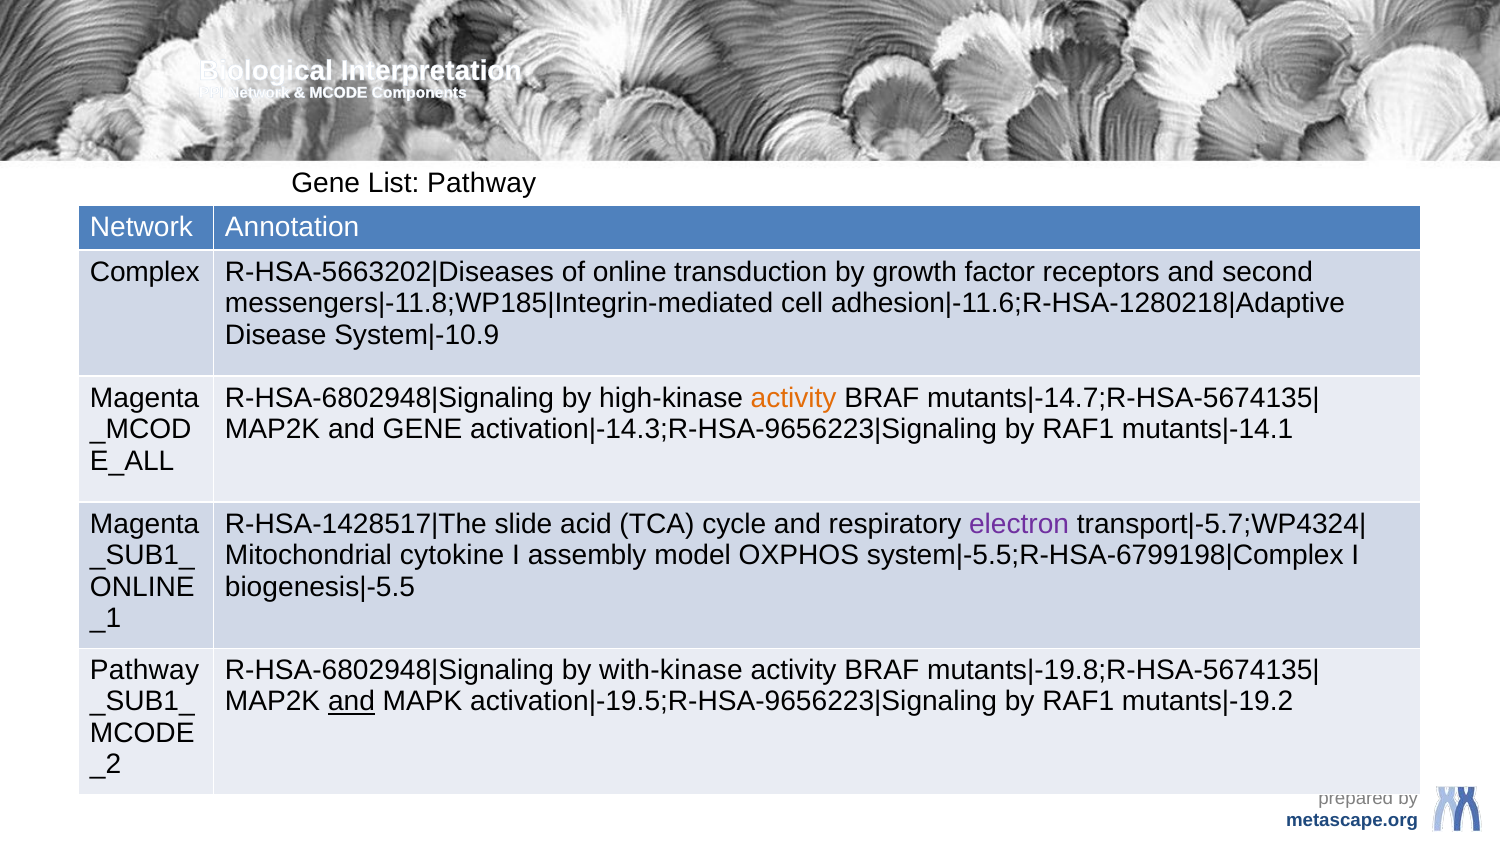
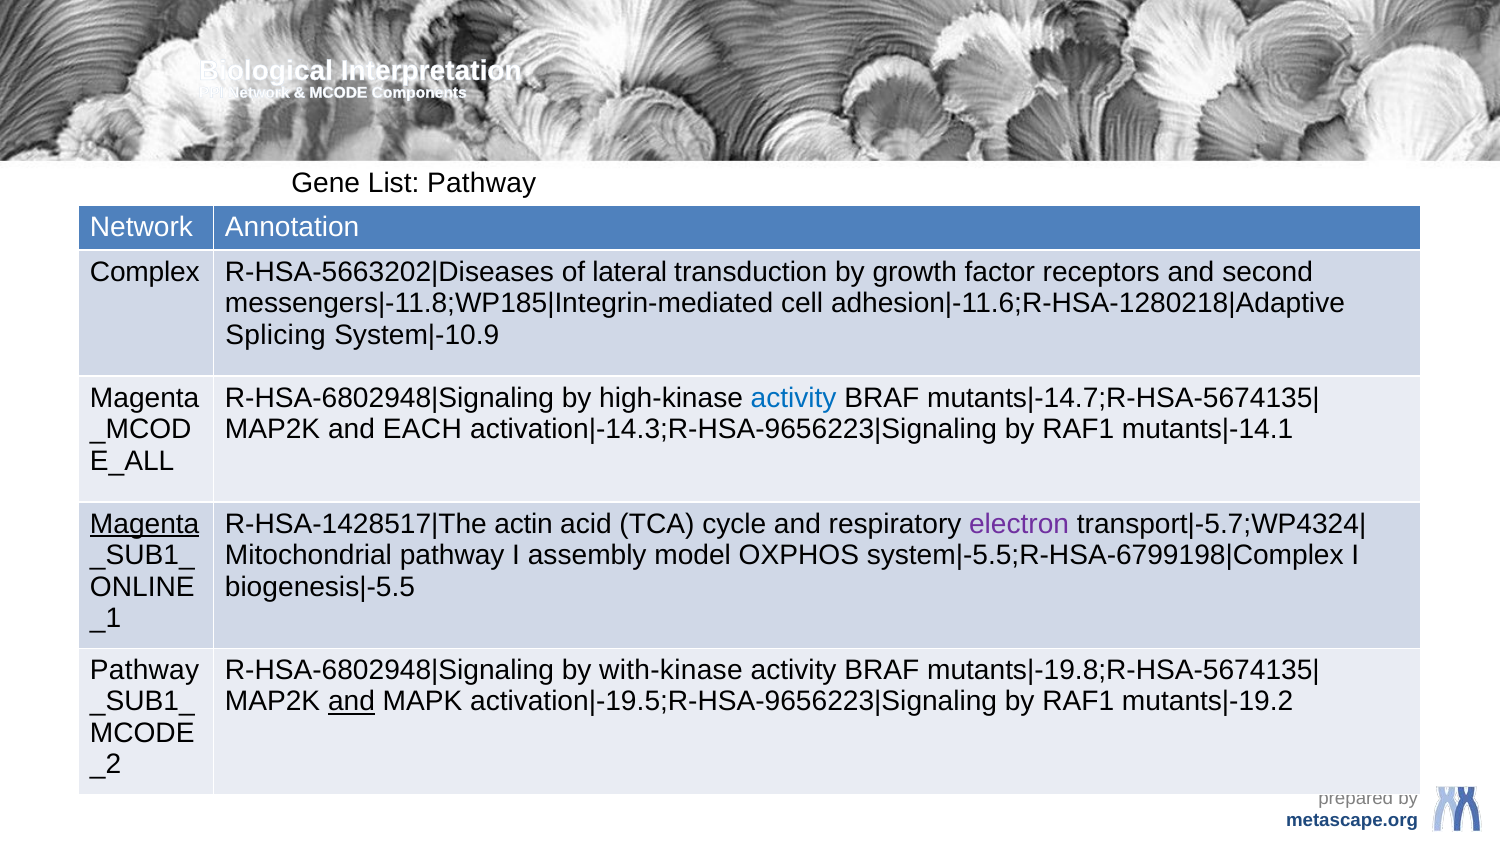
of online: online -> lateral
Disease: Disease -> Splicing
activity at (794, 398) colour: orange -> blue
and GENE: GENE -> EACH
Magenta at (145, 524) underline: none -> present
slide: slide -> actin
Mitochondrial cytokine: cytokine -> pathway
